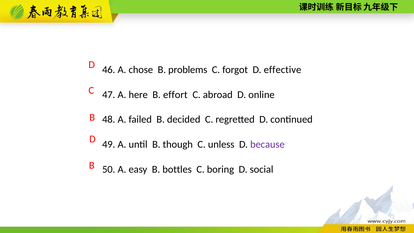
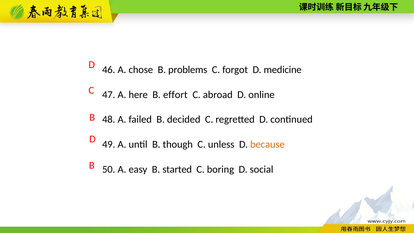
effective: effective -> medicine
because colour: purple -> orange
bottles: bottles -> started
